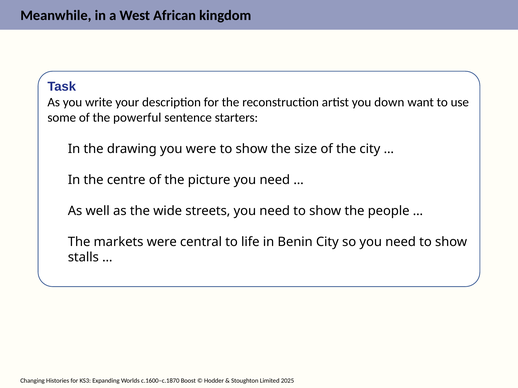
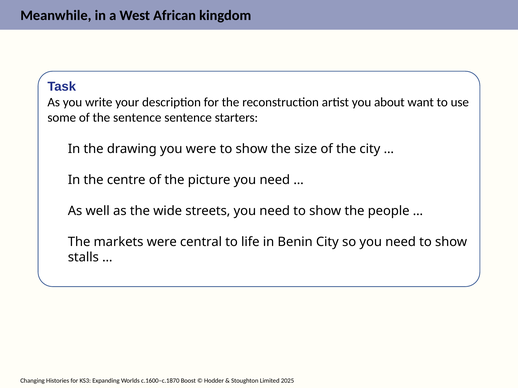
down: down -> about
the powerful: powerful -> sentence
